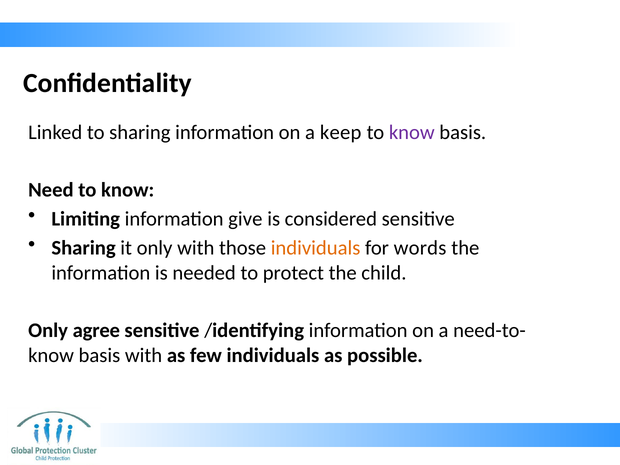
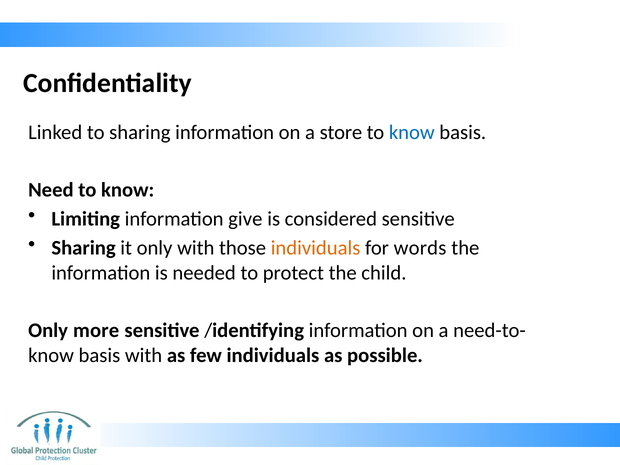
keep: keep -> store
know at (412, 132) colour: purple -> blue
agree: agree -> more
